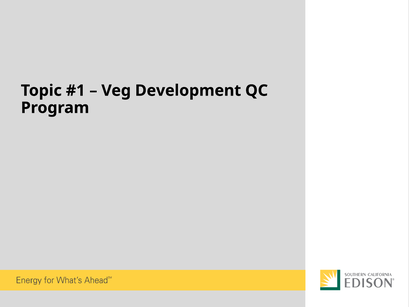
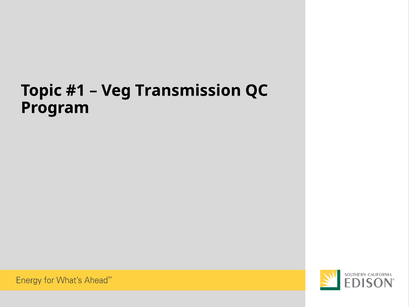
Development: Development -> Transmission
